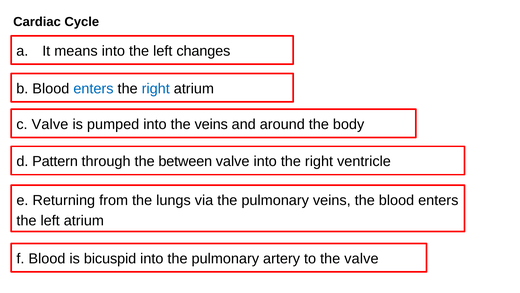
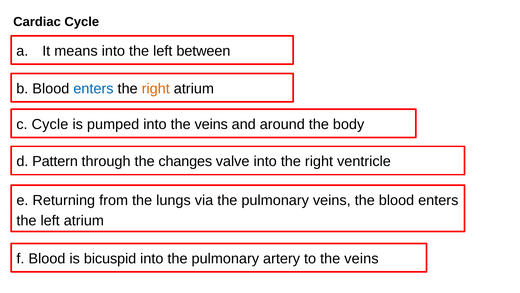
changes: changes -> between
right at (156, 89) colour: blue -> orange
c Valve: Valve -> Cycle
between: between -> changes
to the valve: valve -> veins
